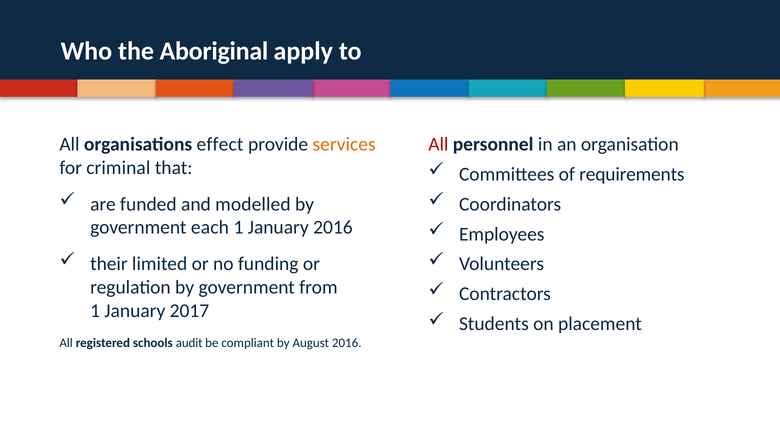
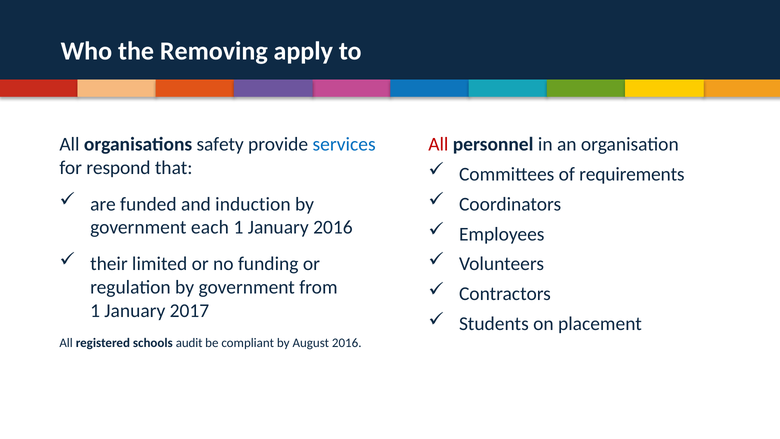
Aboriginal: Aboriginal -> Removing
effect: effect -> safety
services colour: orange -> blue
criminal: criminal -> respond
modelled: modelled -> induction
